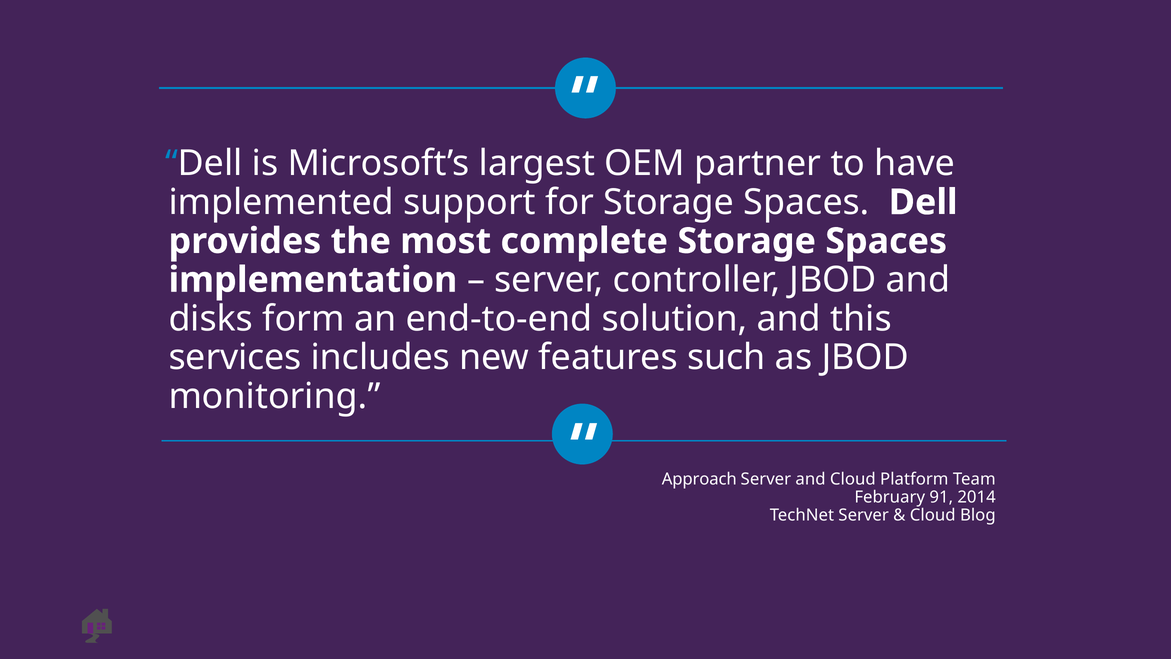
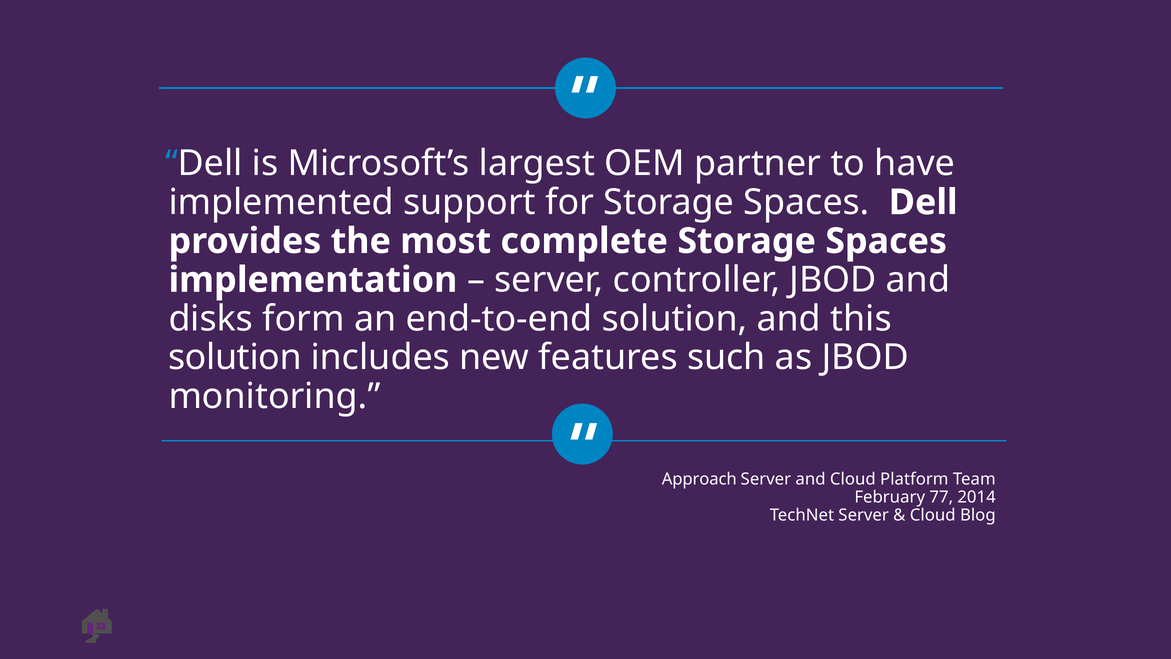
services at (235, 357): services -> solution
91: 91 -> 77
